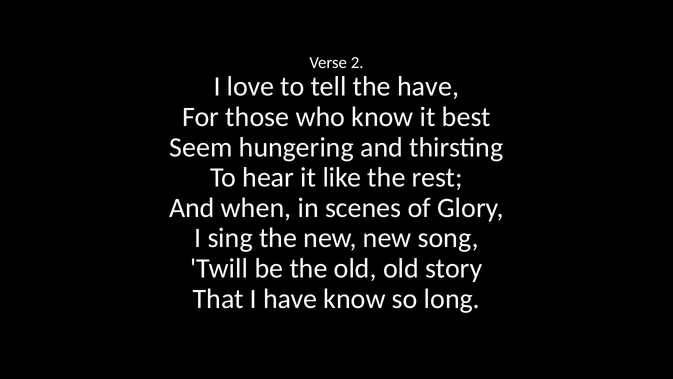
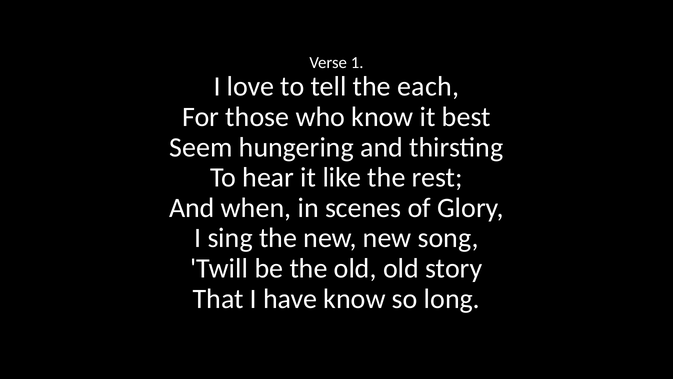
2: 2 -> 1
the have: have -> each
